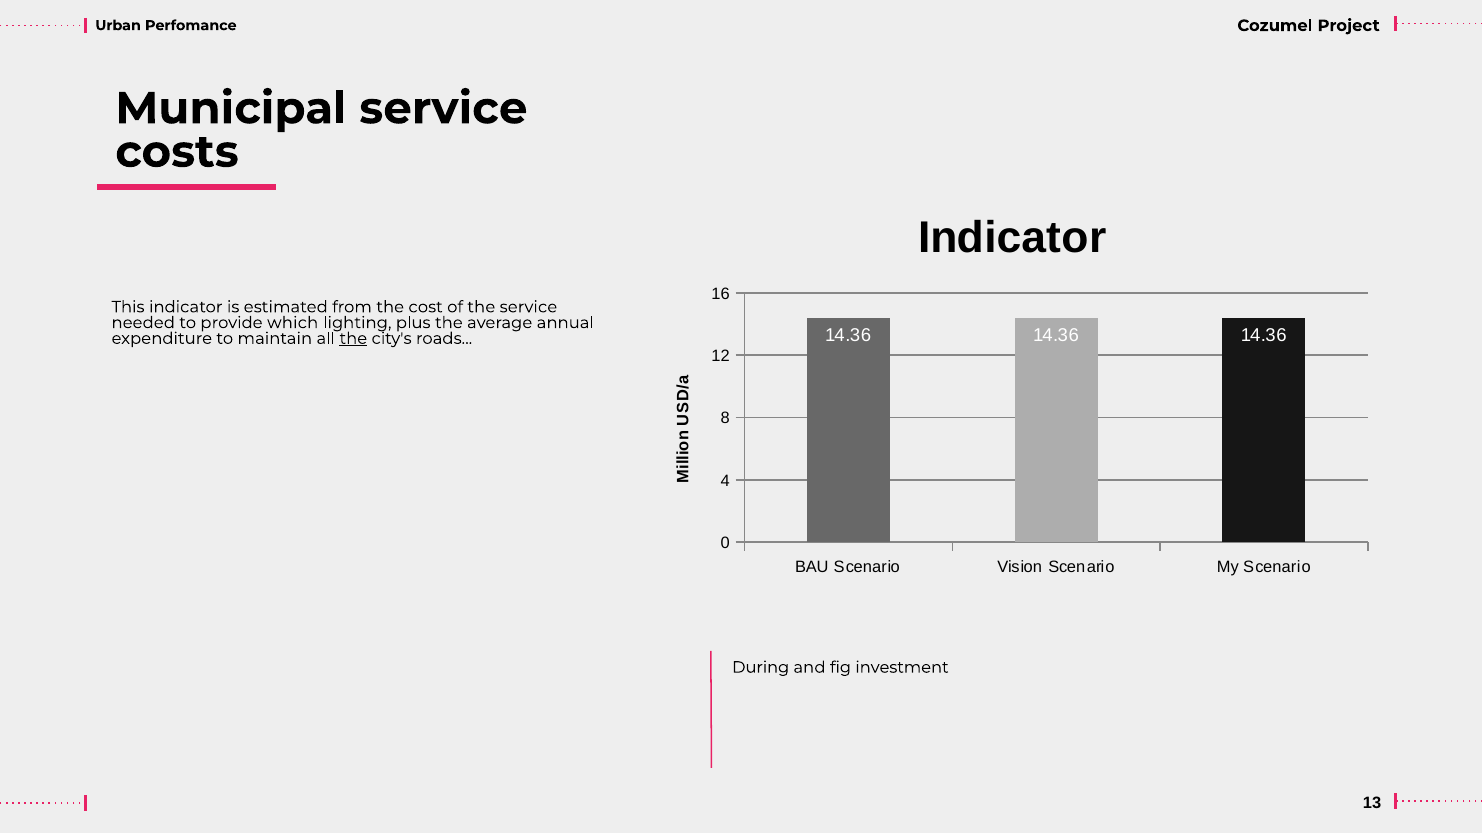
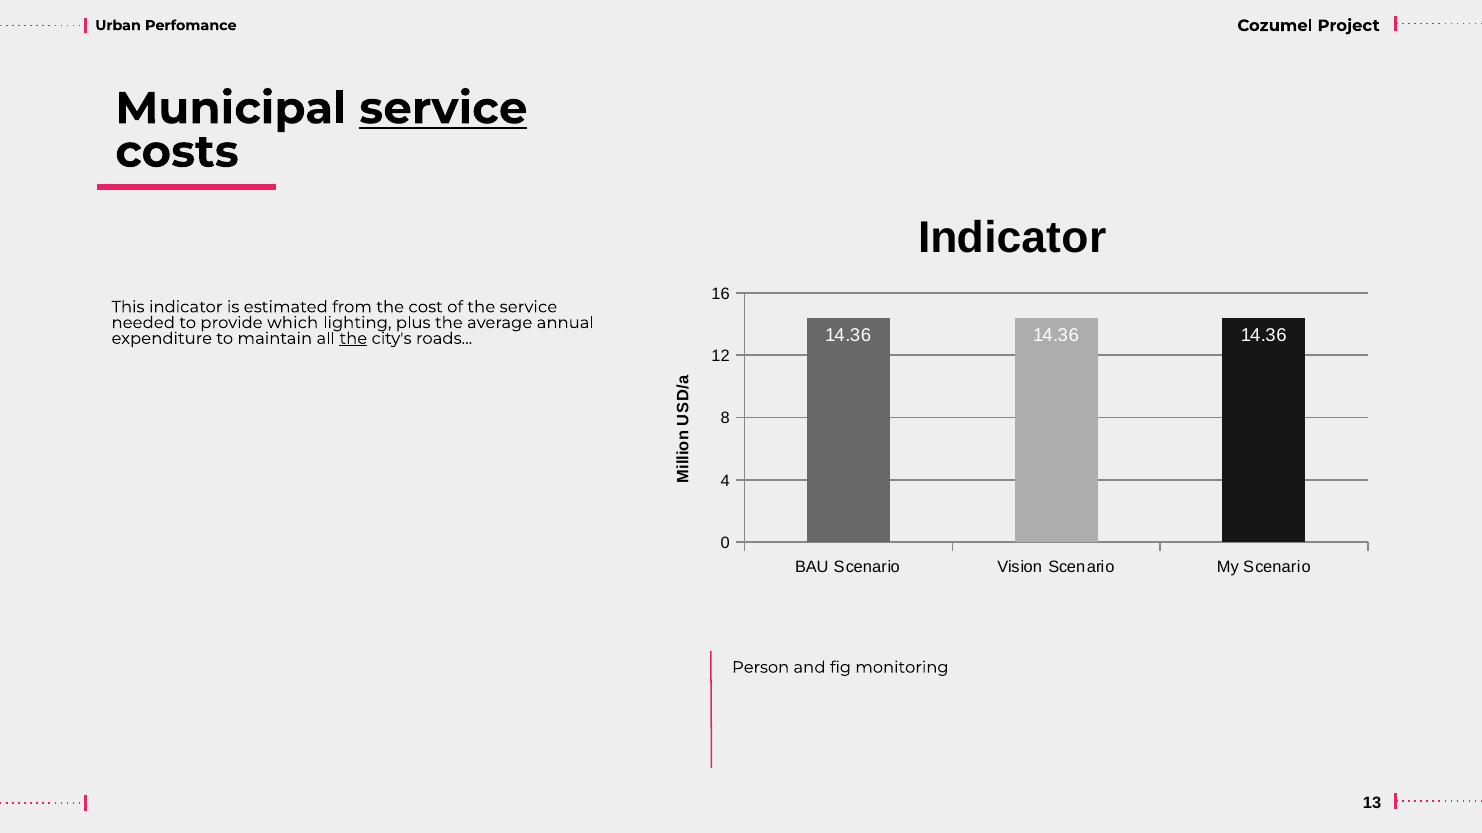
service at (443, 109) underline: none -> present
During: During -> Person
investment: investment -> monitoring
